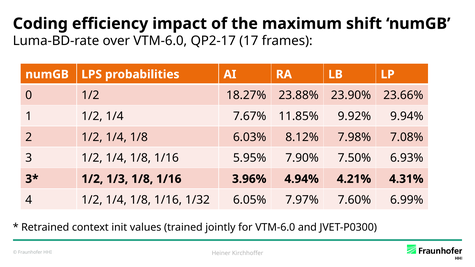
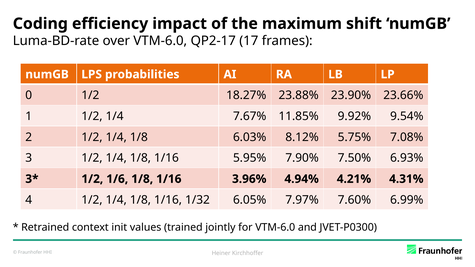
9.94%: 9.94% -> 9.54%
7.98%: 7.98% -> 5.75%
1/3: 1/3 -> 1/6
